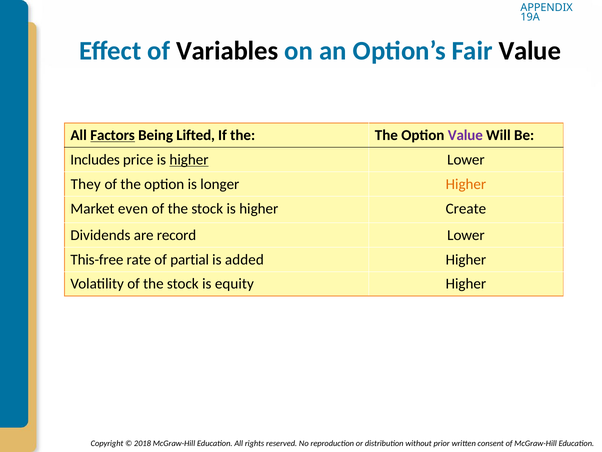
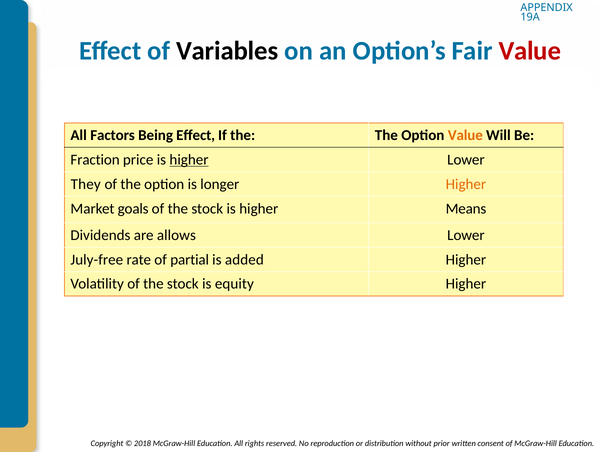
Value at (530, 51) colour: black -> red
Factors underline: present -> none
Being Lifted: Lifted -> Effect
Value at (465, 135) colour: purple -> orange
Includes: Includes -> Fraction
even: even -> goals
Create: Create -> Means
record: record -> allows
This-free: This-free -> July-free
